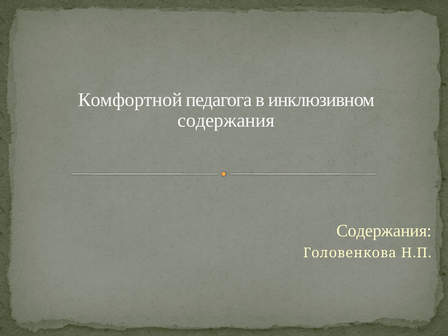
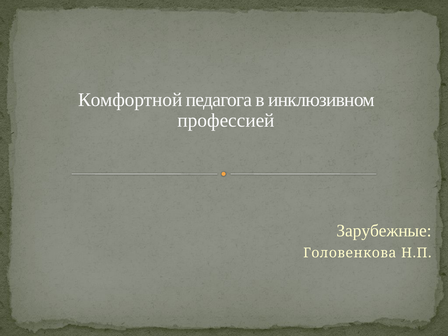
содержания at (226, 120): содержания -> профессией
Содержания at (384, 231): Содержания -> Зарубежные
